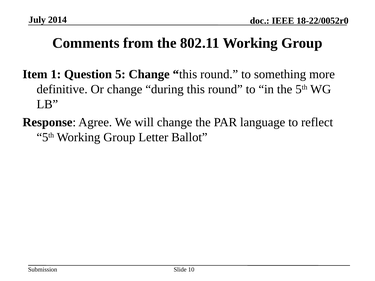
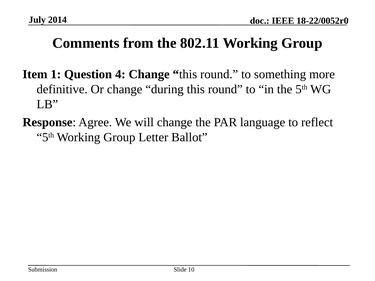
5: 5 -> 4
